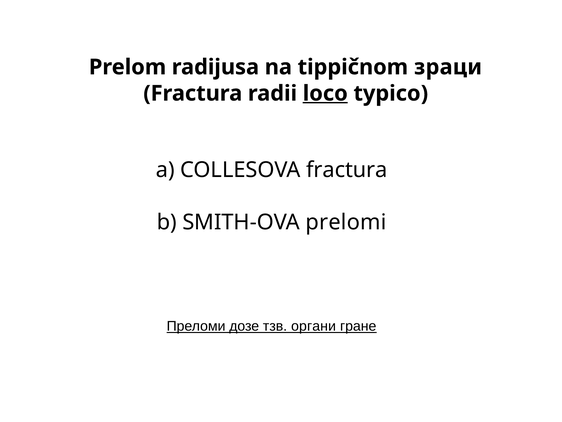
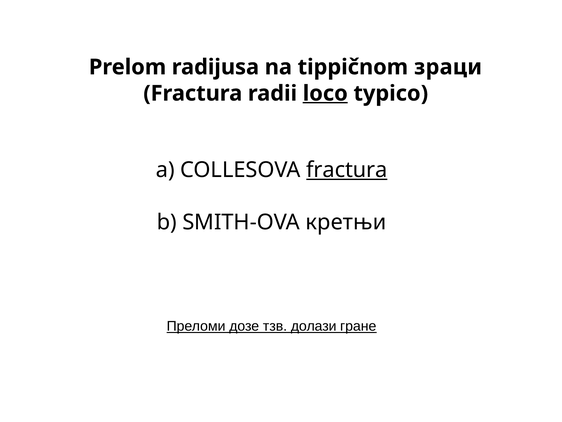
fractura at (347, 170) underline: none -> present
prelomi: prelomi -> кретњи
органи: органи -> долази
